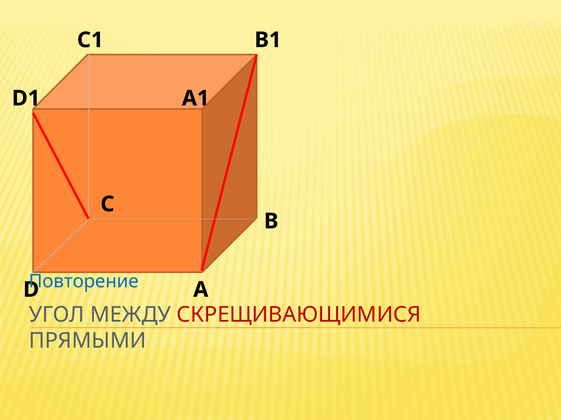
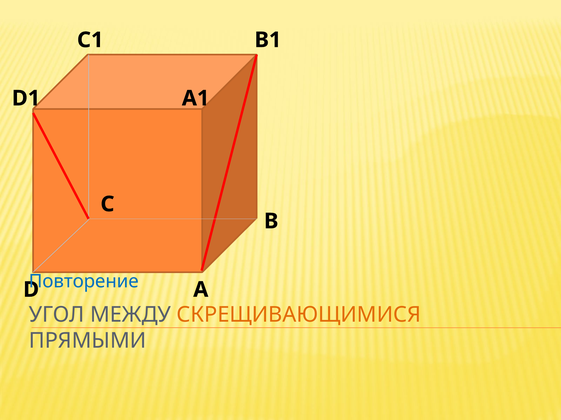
СКРЕЩИВАЮЩИМИСЯ colour: red -> orange
